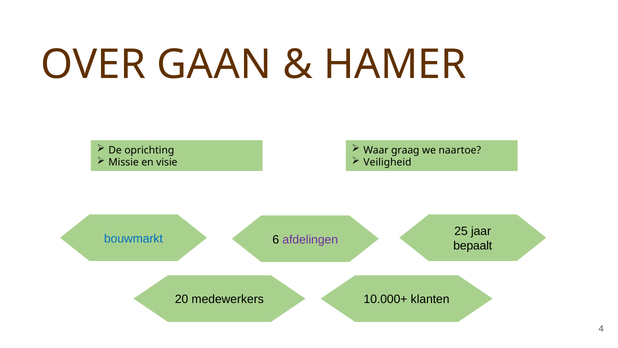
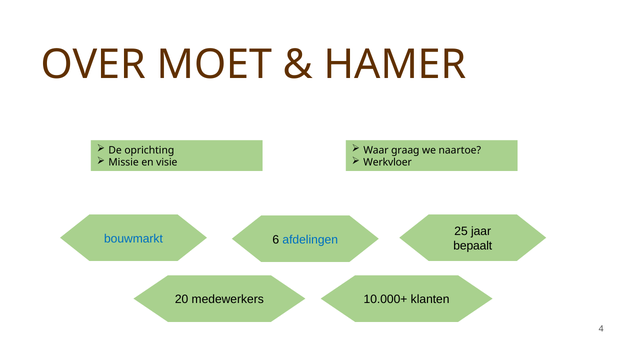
GAAN: GAAN -> MOET
Veiligheid: Veiligheid -> Werkvloer
afdelingen colour: purple -> blue
